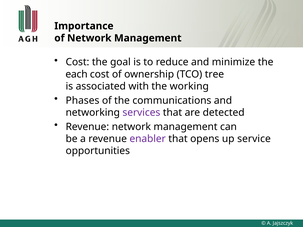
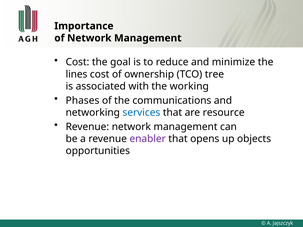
each: each -> lines
services colour: purple -> blue
detected: detected -> resource
service: service -> objects
